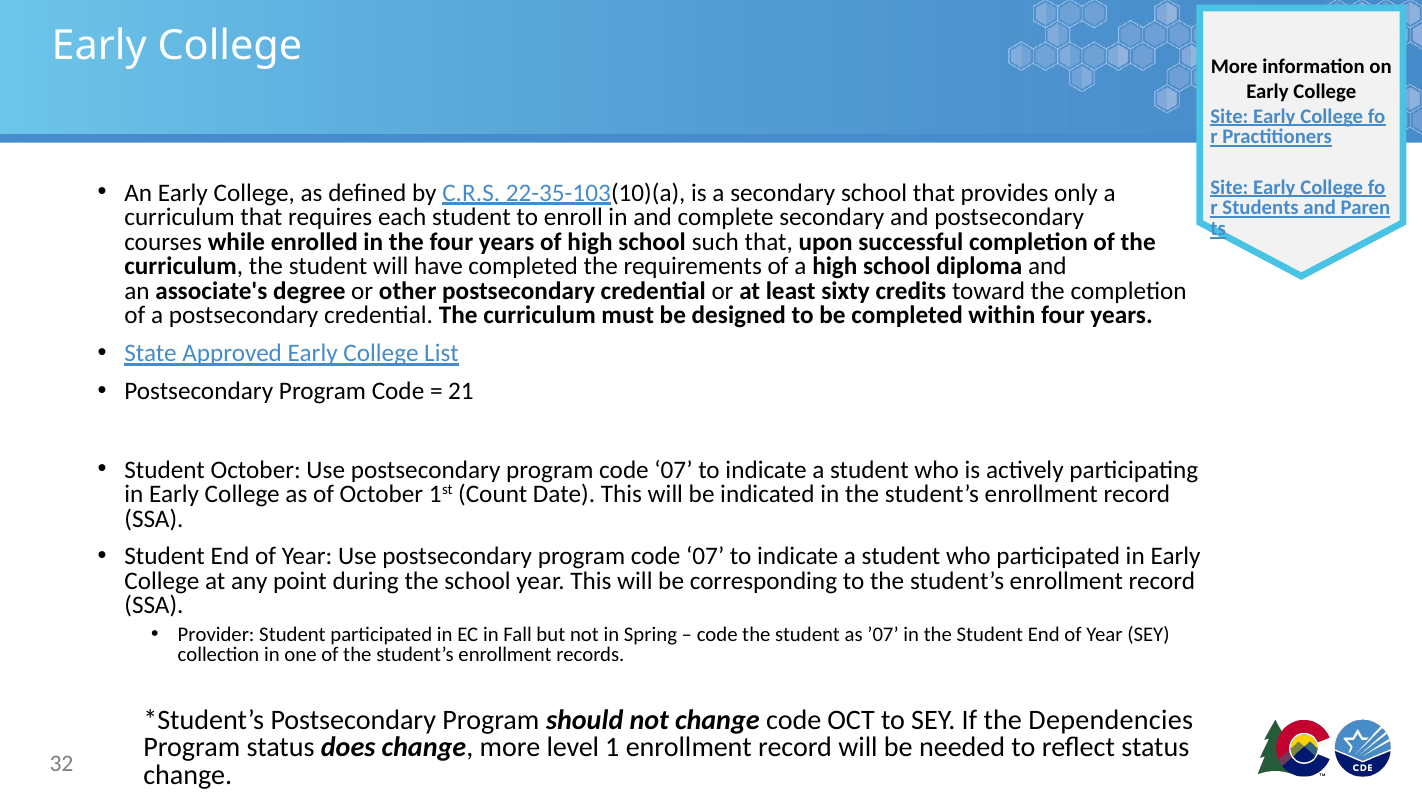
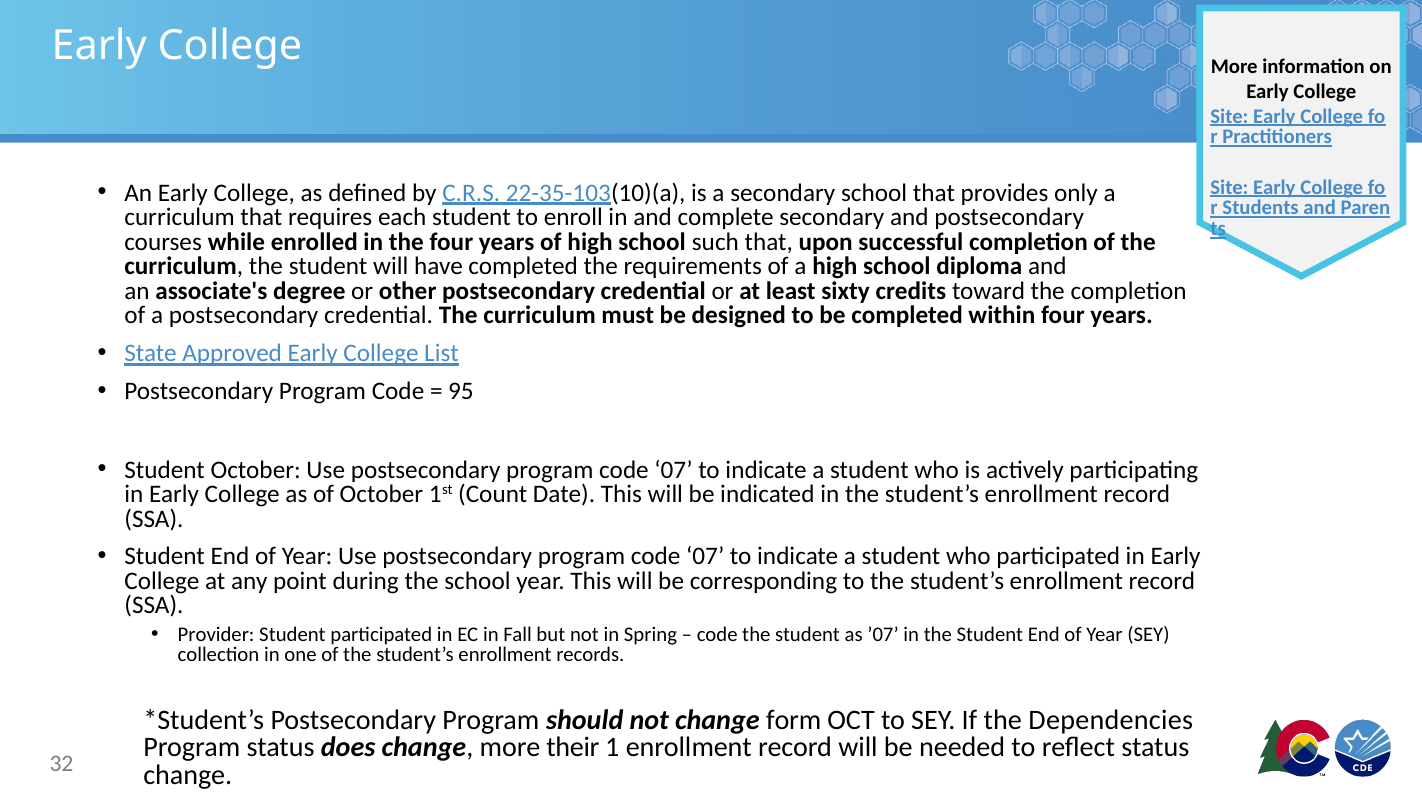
21: 21 -> 95
change code: code -> form
level: level -> their
